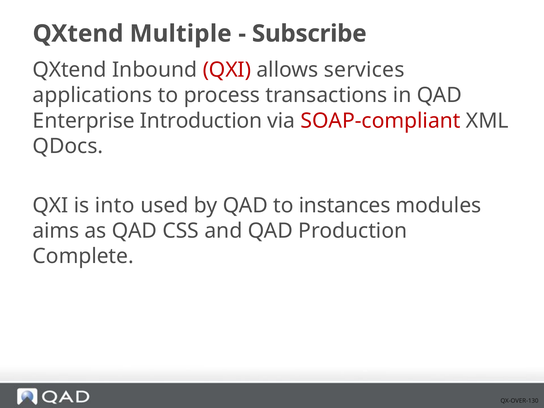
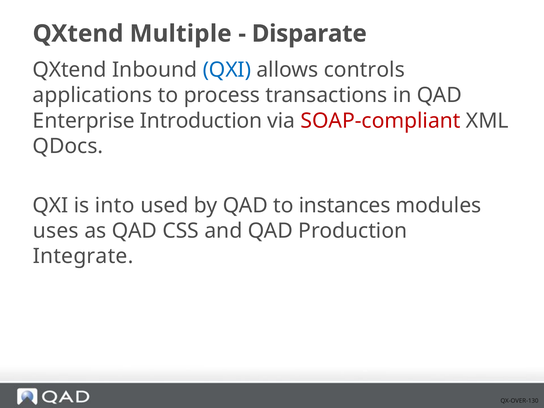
Subscribe: Subscribe -> Disparate
QXI at (227, 70) colour: red -> blue
services: services -> controls
aims: aims -> uses
Complete: Complete -> Integrate
